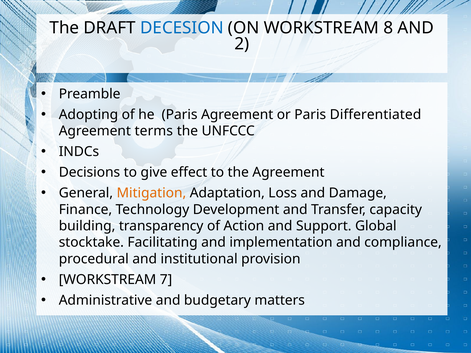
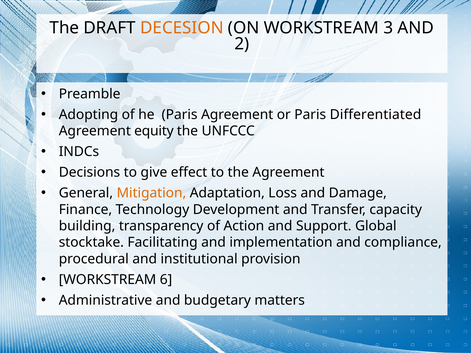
DECESION colour: blue -> orange
8: 8 -> 3
terms: terms -> equity
7: 7 -> 6
